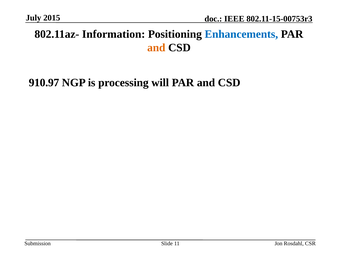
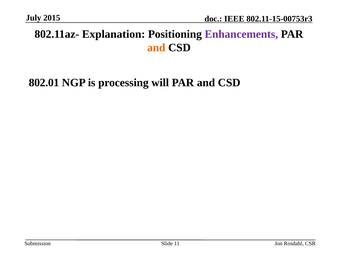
Information: Information -> Explanation
Enhancements colour: blue -> purple
910.97: 910.97 -> 802.01
